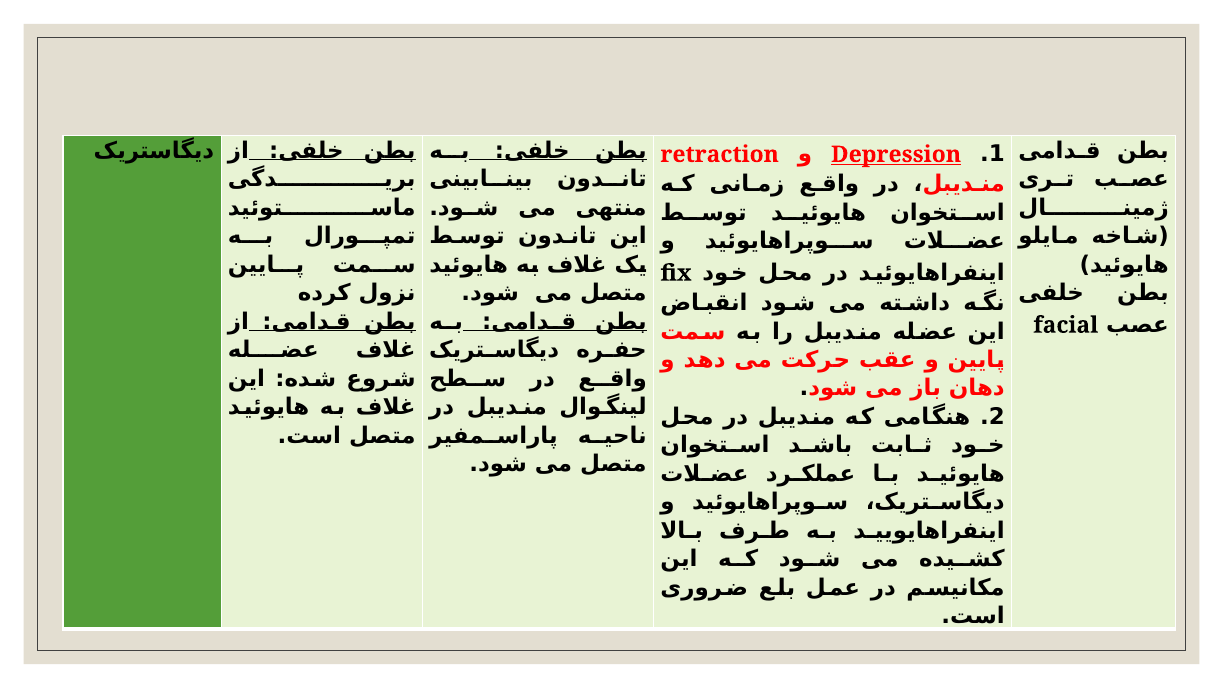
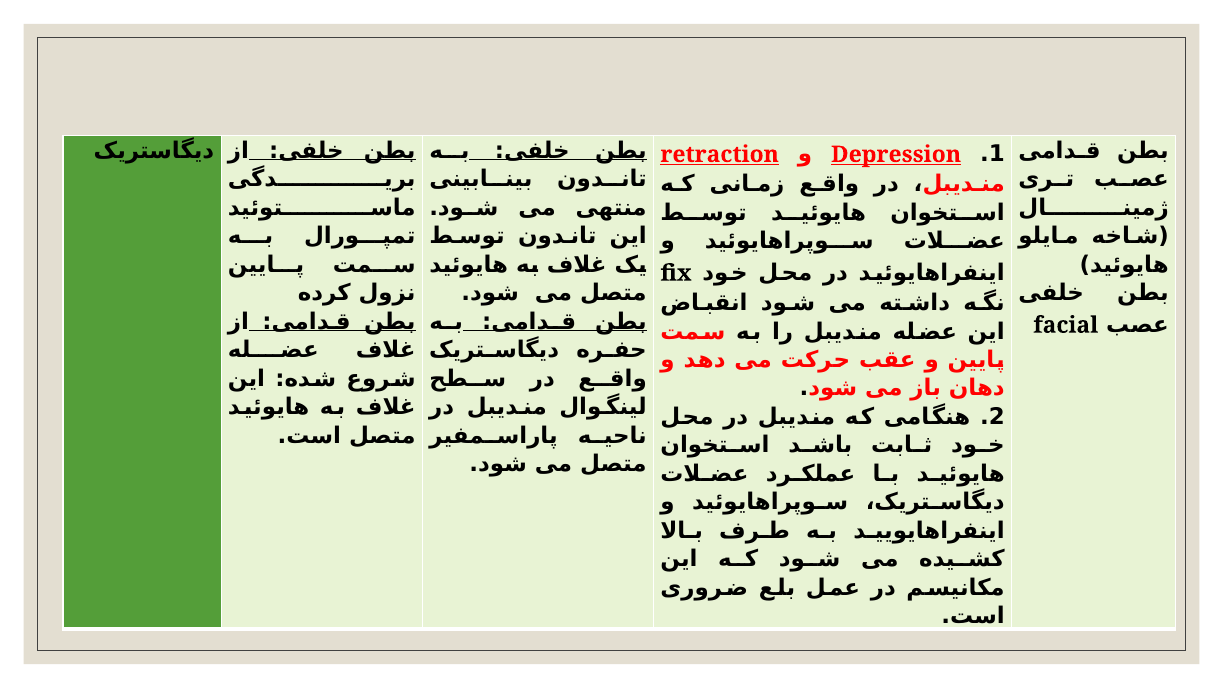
retraction underline: none -> present
